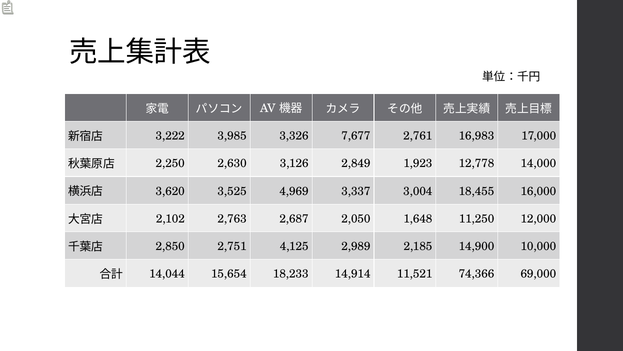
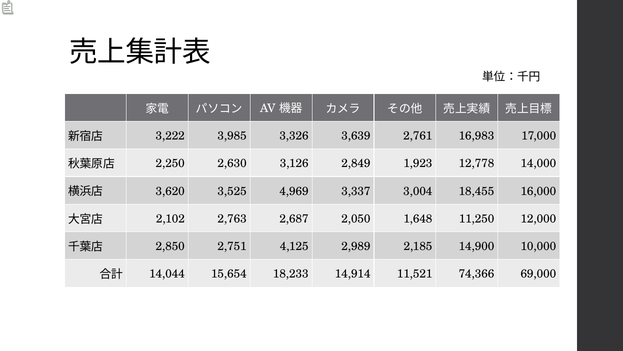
7,677: 7,677 -> 3,639
